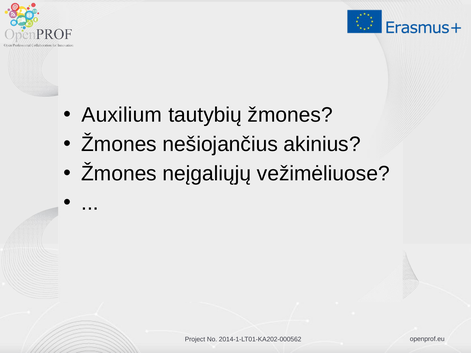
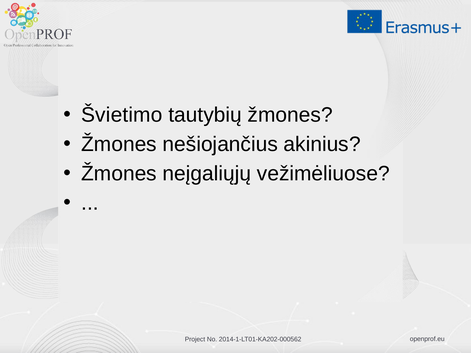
Auxilium: Auxilium -> Švietimo
